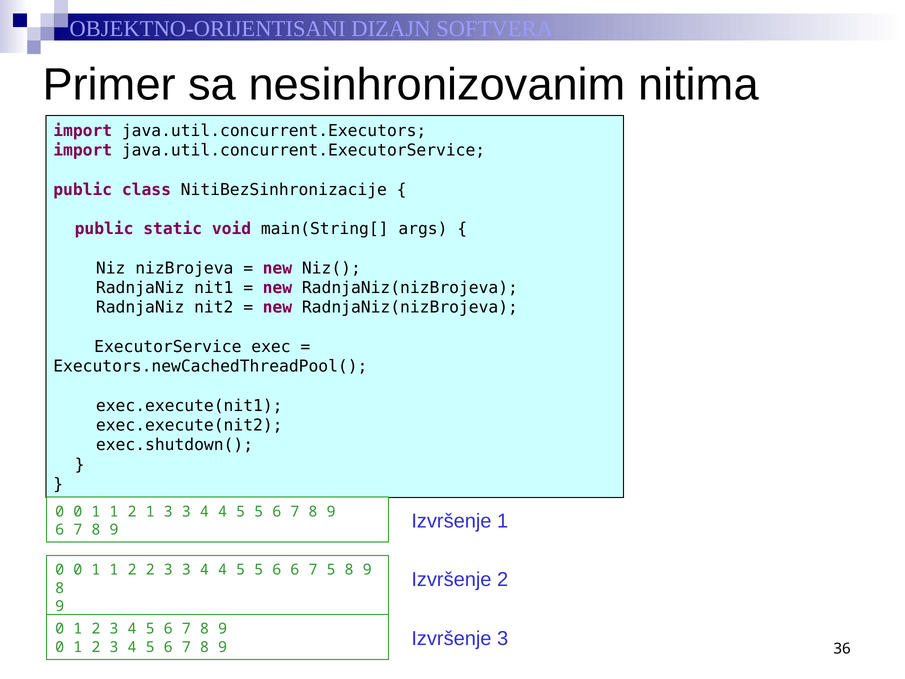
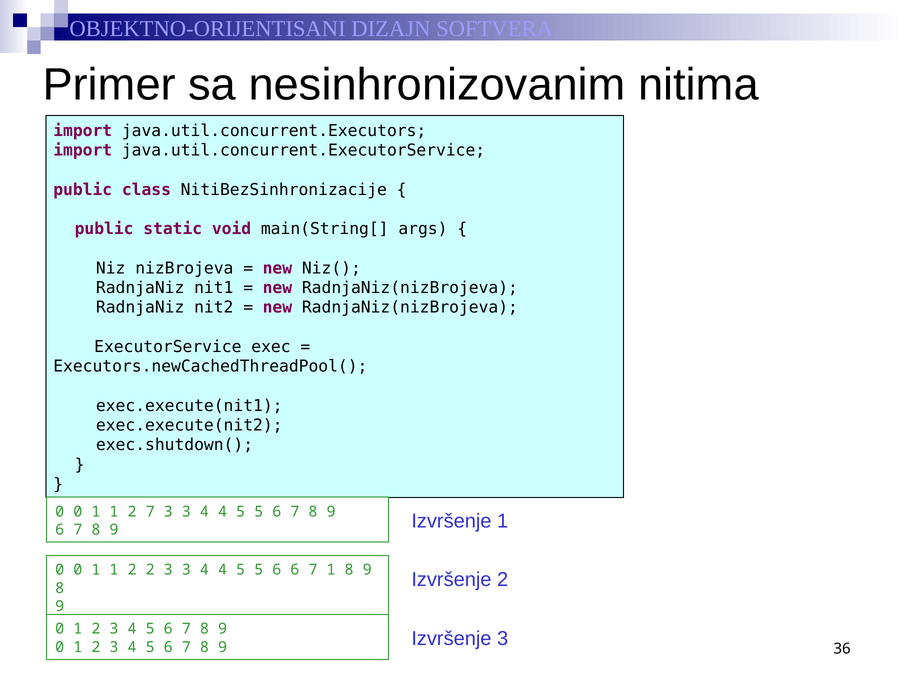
2 1: 1 -> 7
7 5: 5 -> 1
